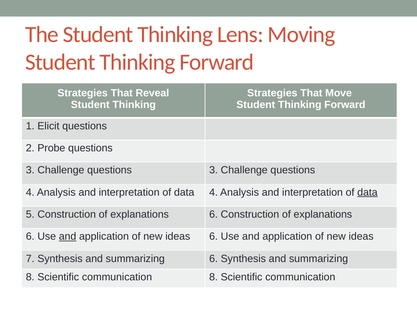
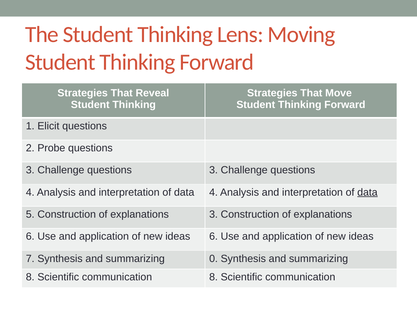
6 at (214, 215): 6 -> 3
and at (68, 237) underline: present -> none
summarizing 6: 6 -> 0
